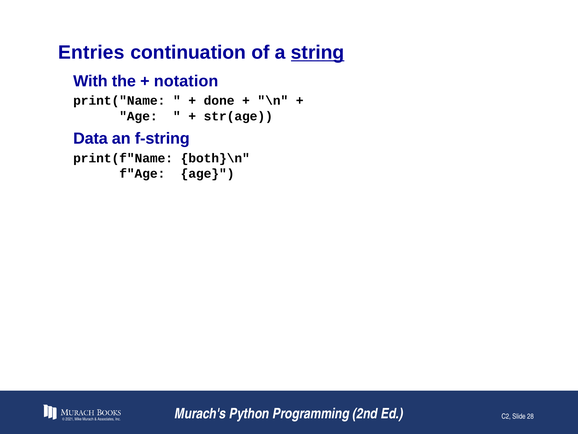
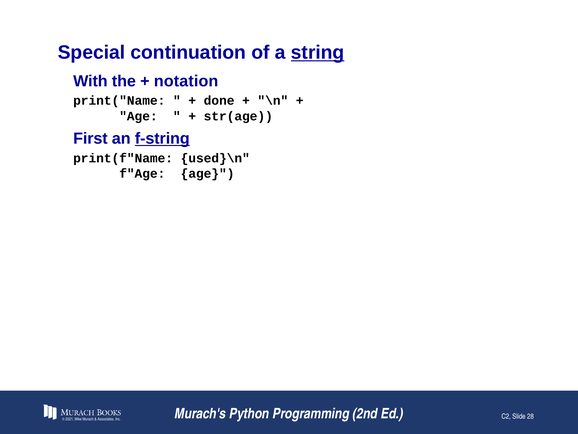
Entries: Entries -> Special
Data: Data -> First
f-string underline: none -> present
both}\n: both}\n -> used}\n
